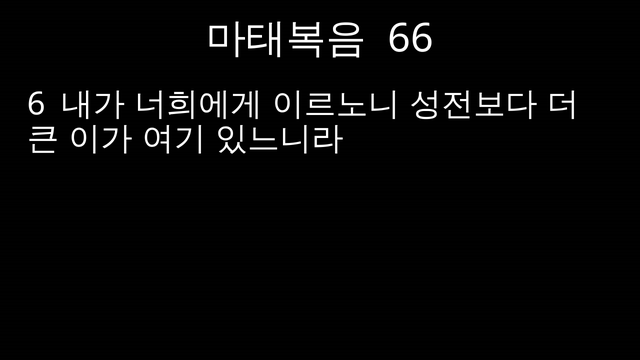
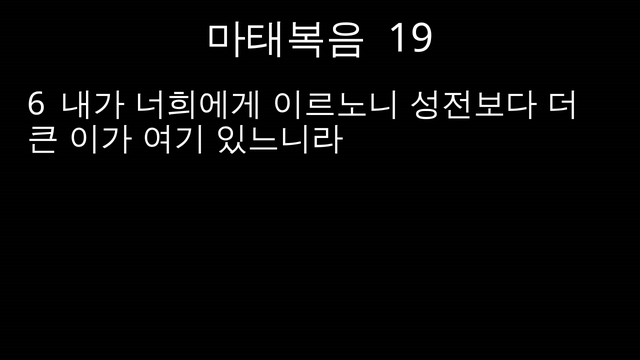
66: 66 -> 19
